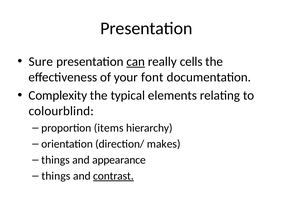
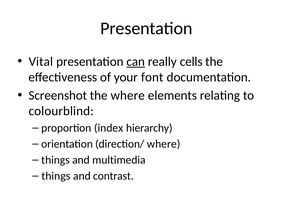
Sure: Sure -> Vital
Complexity: Complexity -> Screenshot
the typical: typical -> where
items: items -> index
direction/ makes: makes -> where
appearance: appearance -> multimedia
contrast underline: present -> none
